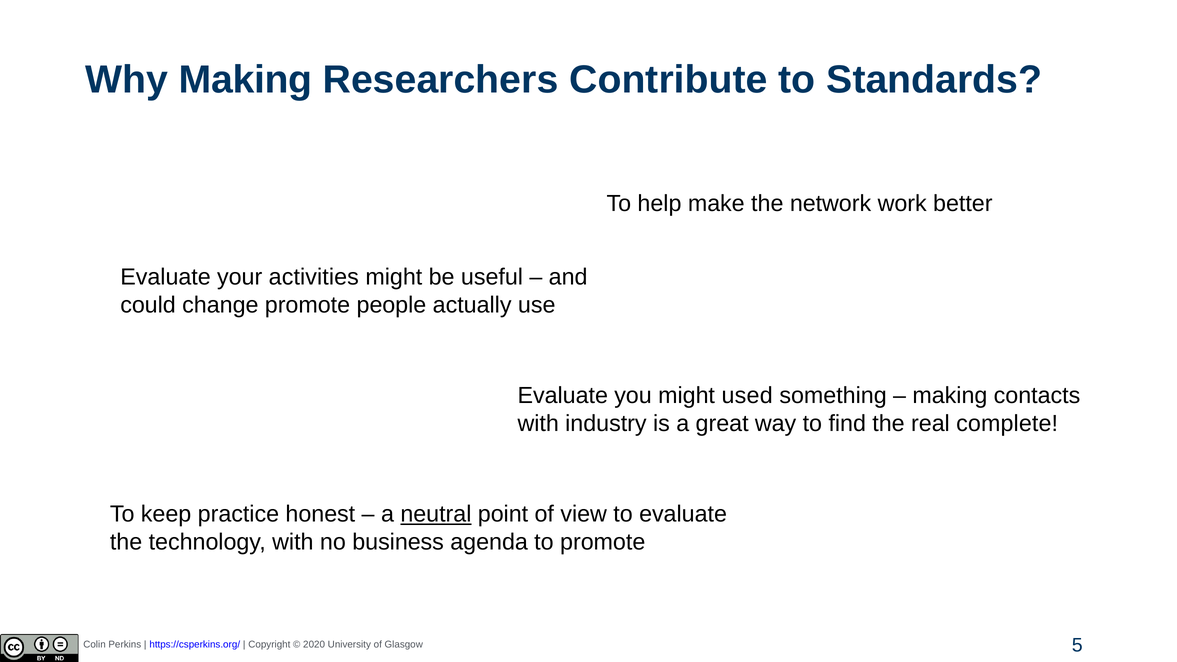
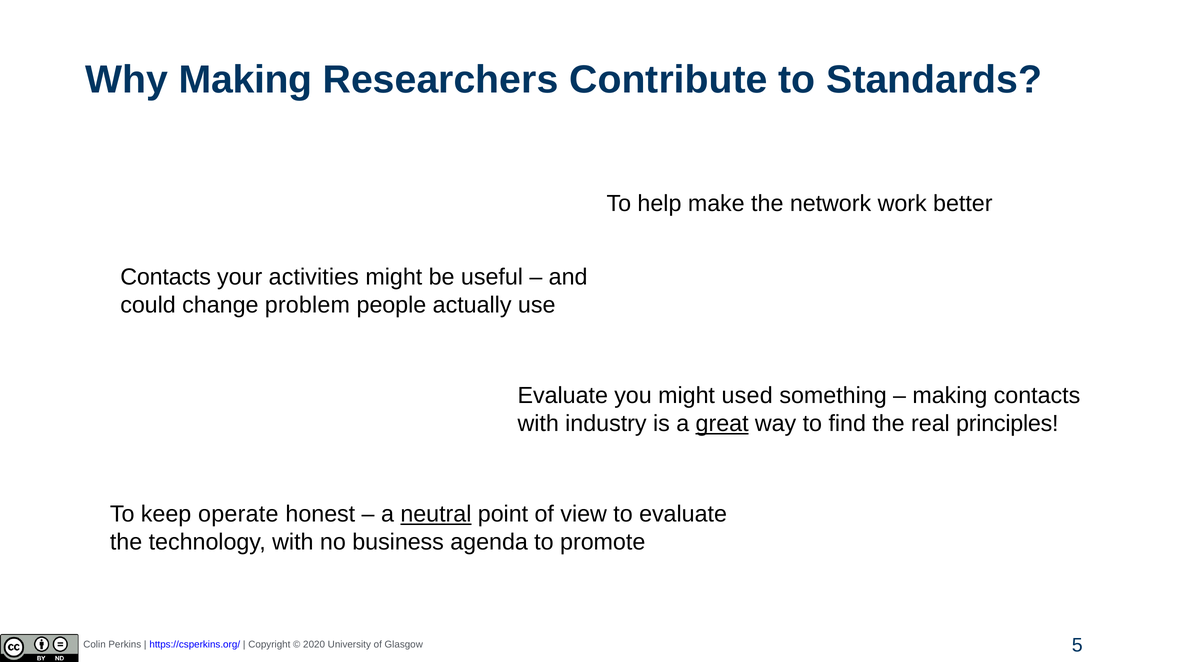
Evaluate at (166, 277): Evaluate -> Contacts
change promote: promote -> problem
great underline: none -> present
complete: complete -> principles
practice: practice -> operate
